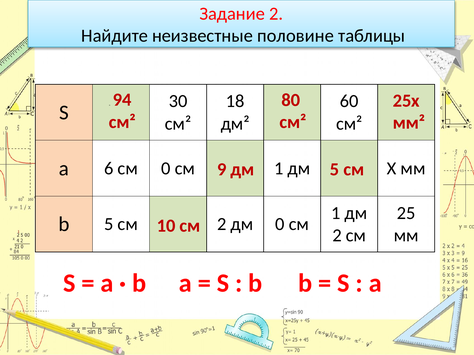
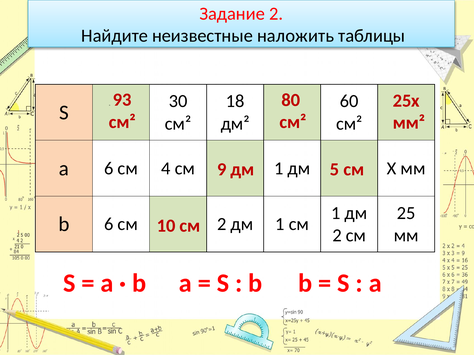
половине: половине -> наложить
94: 94 -> 93
cм 0: 0 -> 4
b 5: 5 -> 6
дм 0: 0 -> 1
